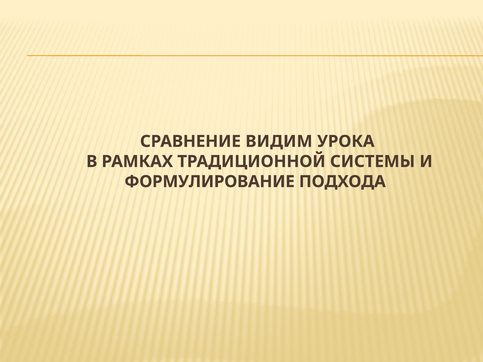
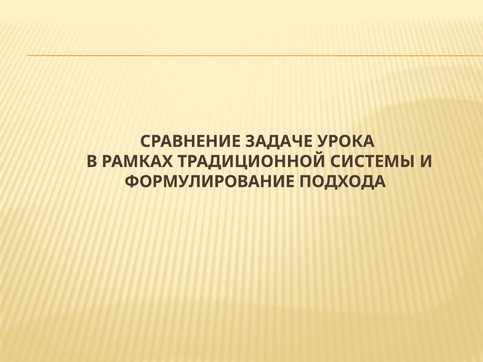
ВИДИМ: ВИДИМ -> ЗАДАЧЕ
